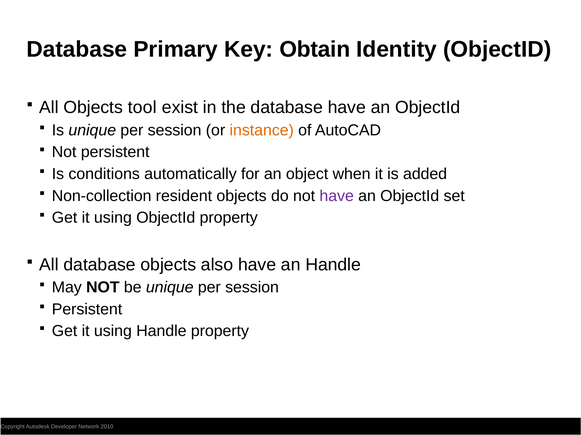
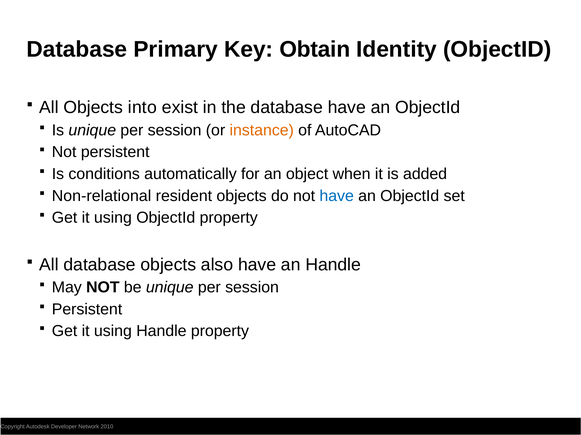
tool: tool -> into
Non-collection: Non-collection -> Non-relational
have at (337, 196) colour: purple -> blue
